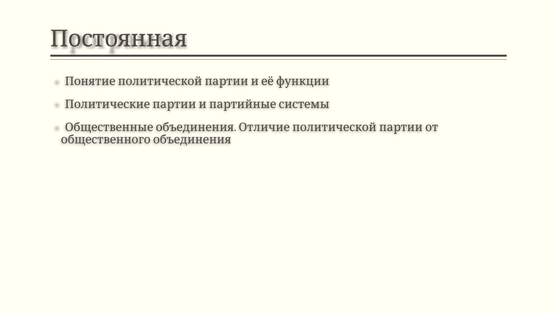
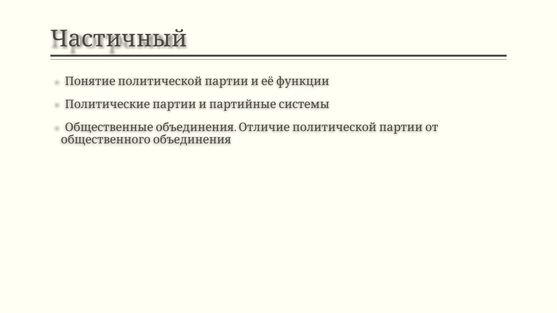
Постоянная: Постоянная -> Частичный
